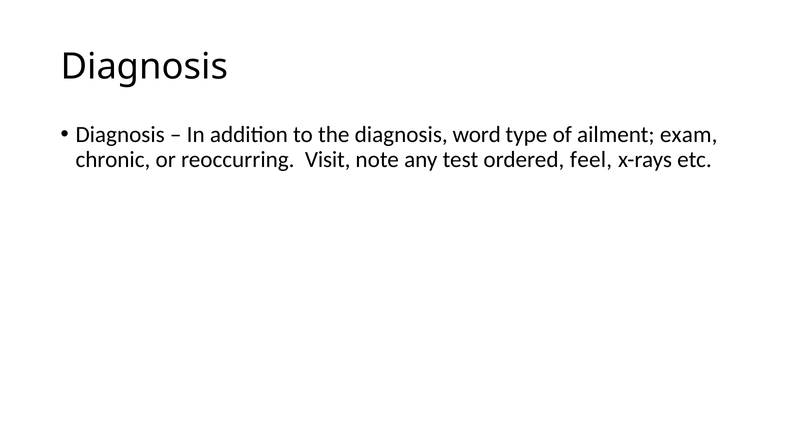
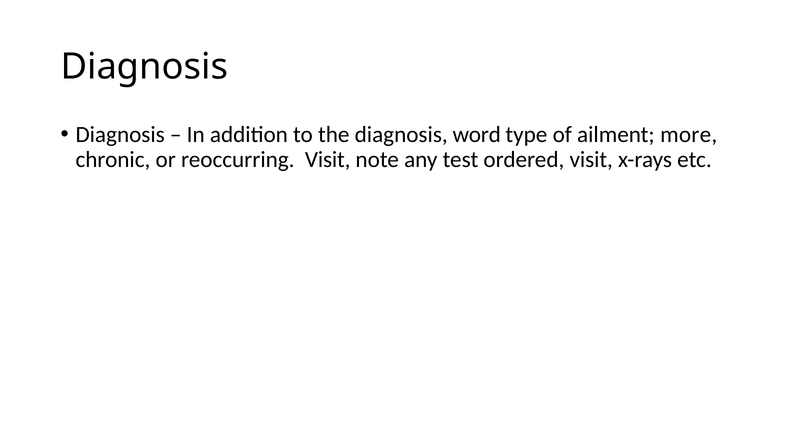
exam: exam -> more
ordered feel: feel -> visit
